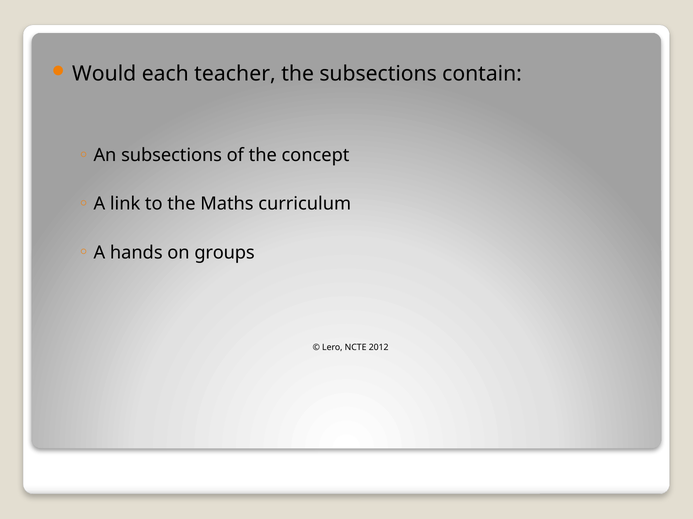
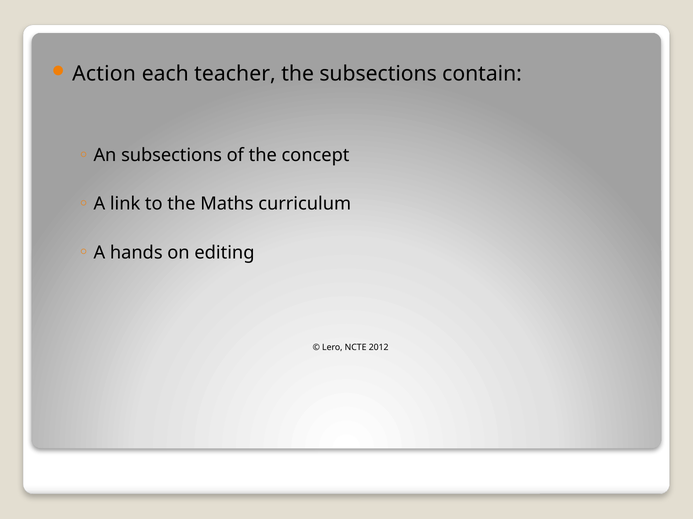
Would: Would -> Action
groups: groups -> editing
